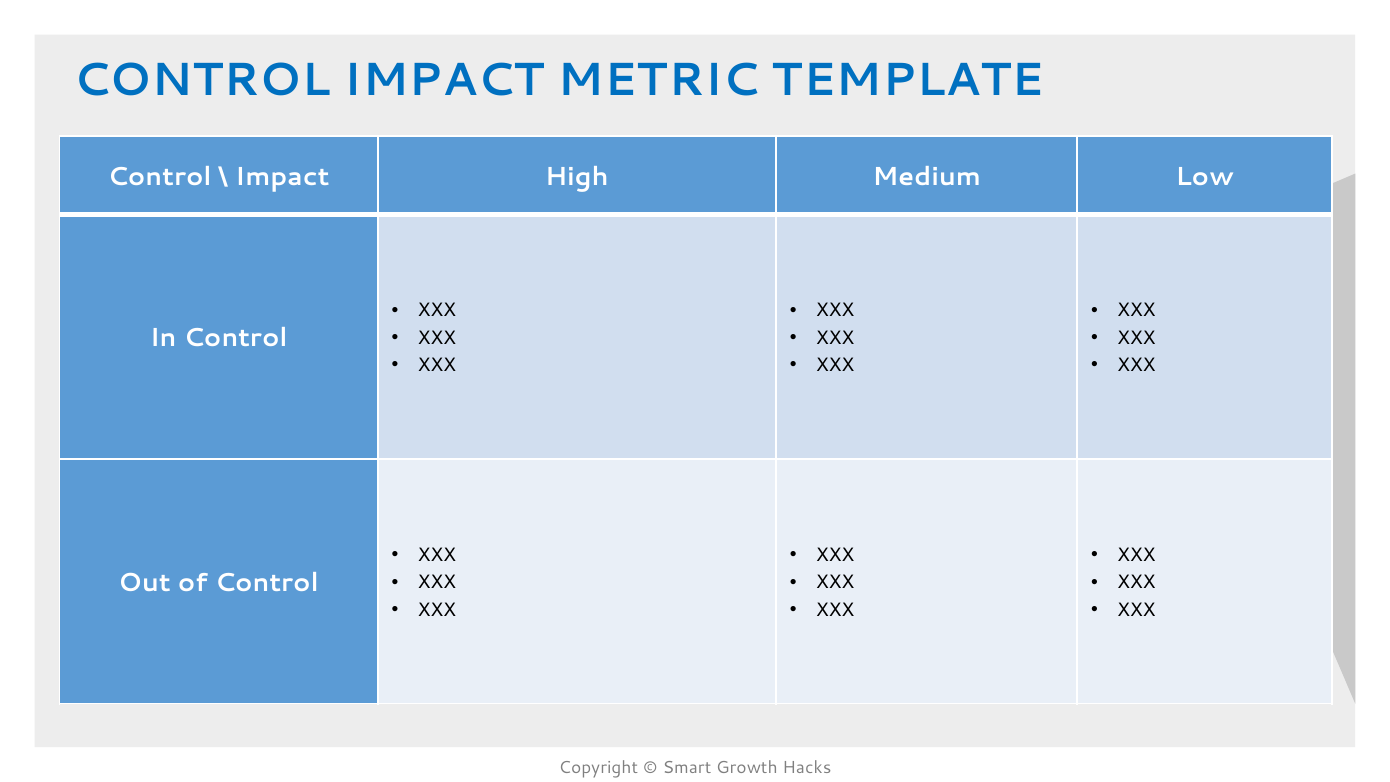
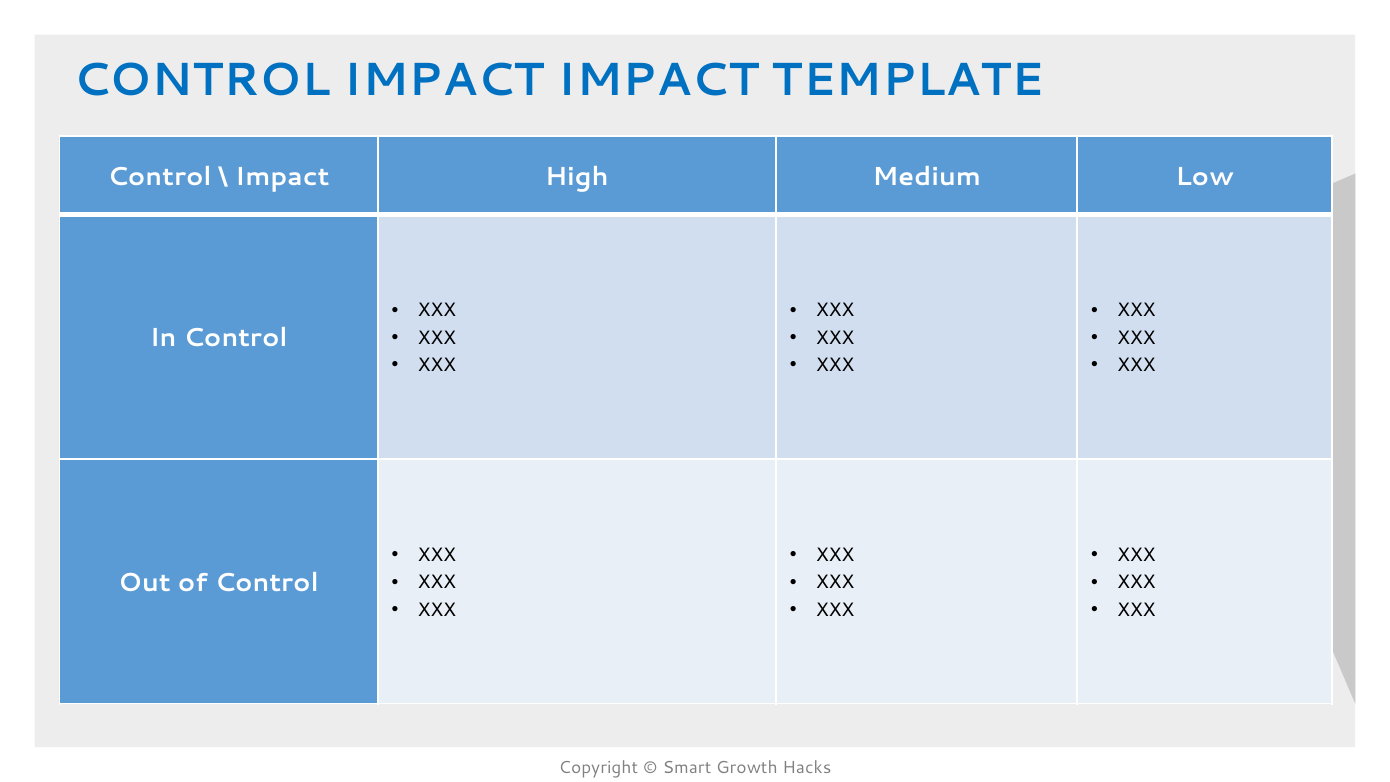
IMPACT METRIC: METRIC -> IMPACT
